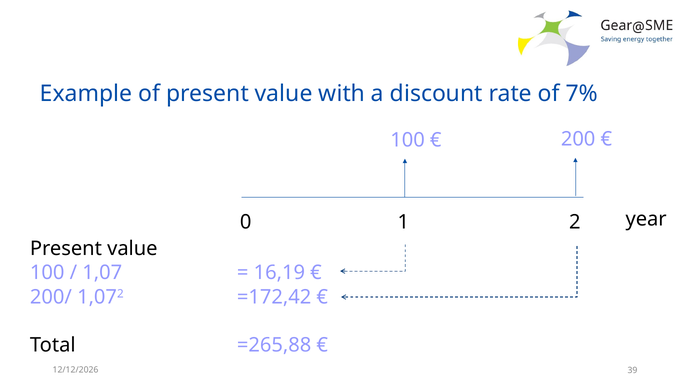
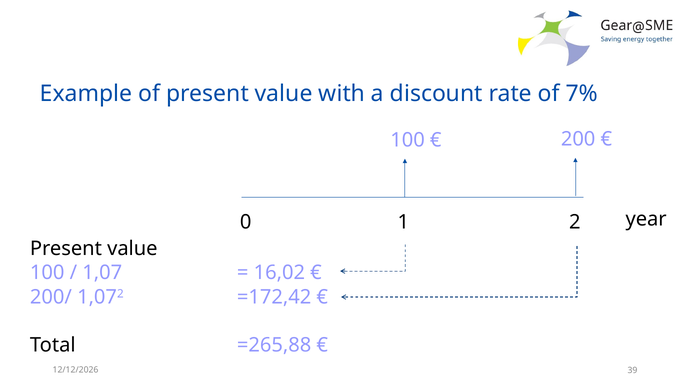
16,19: 16,19 -> 16,02
